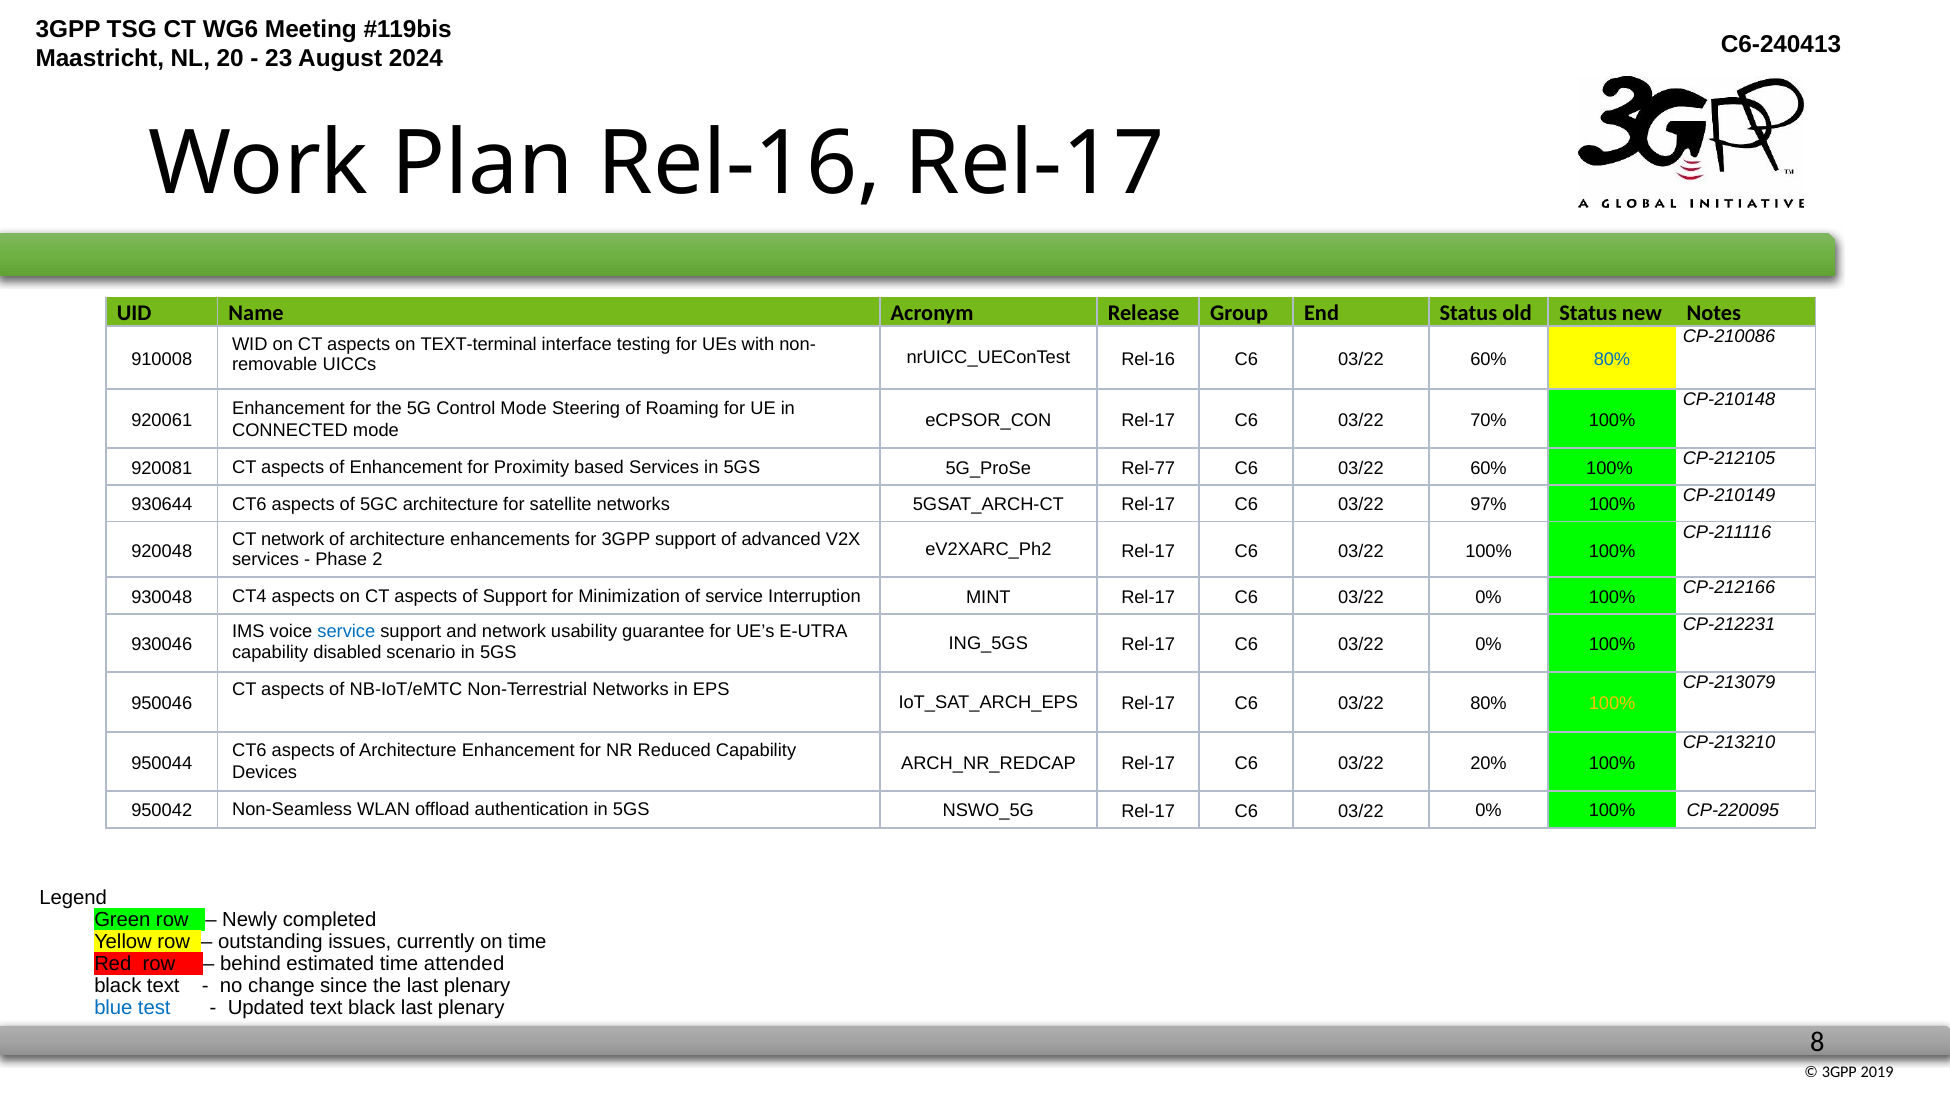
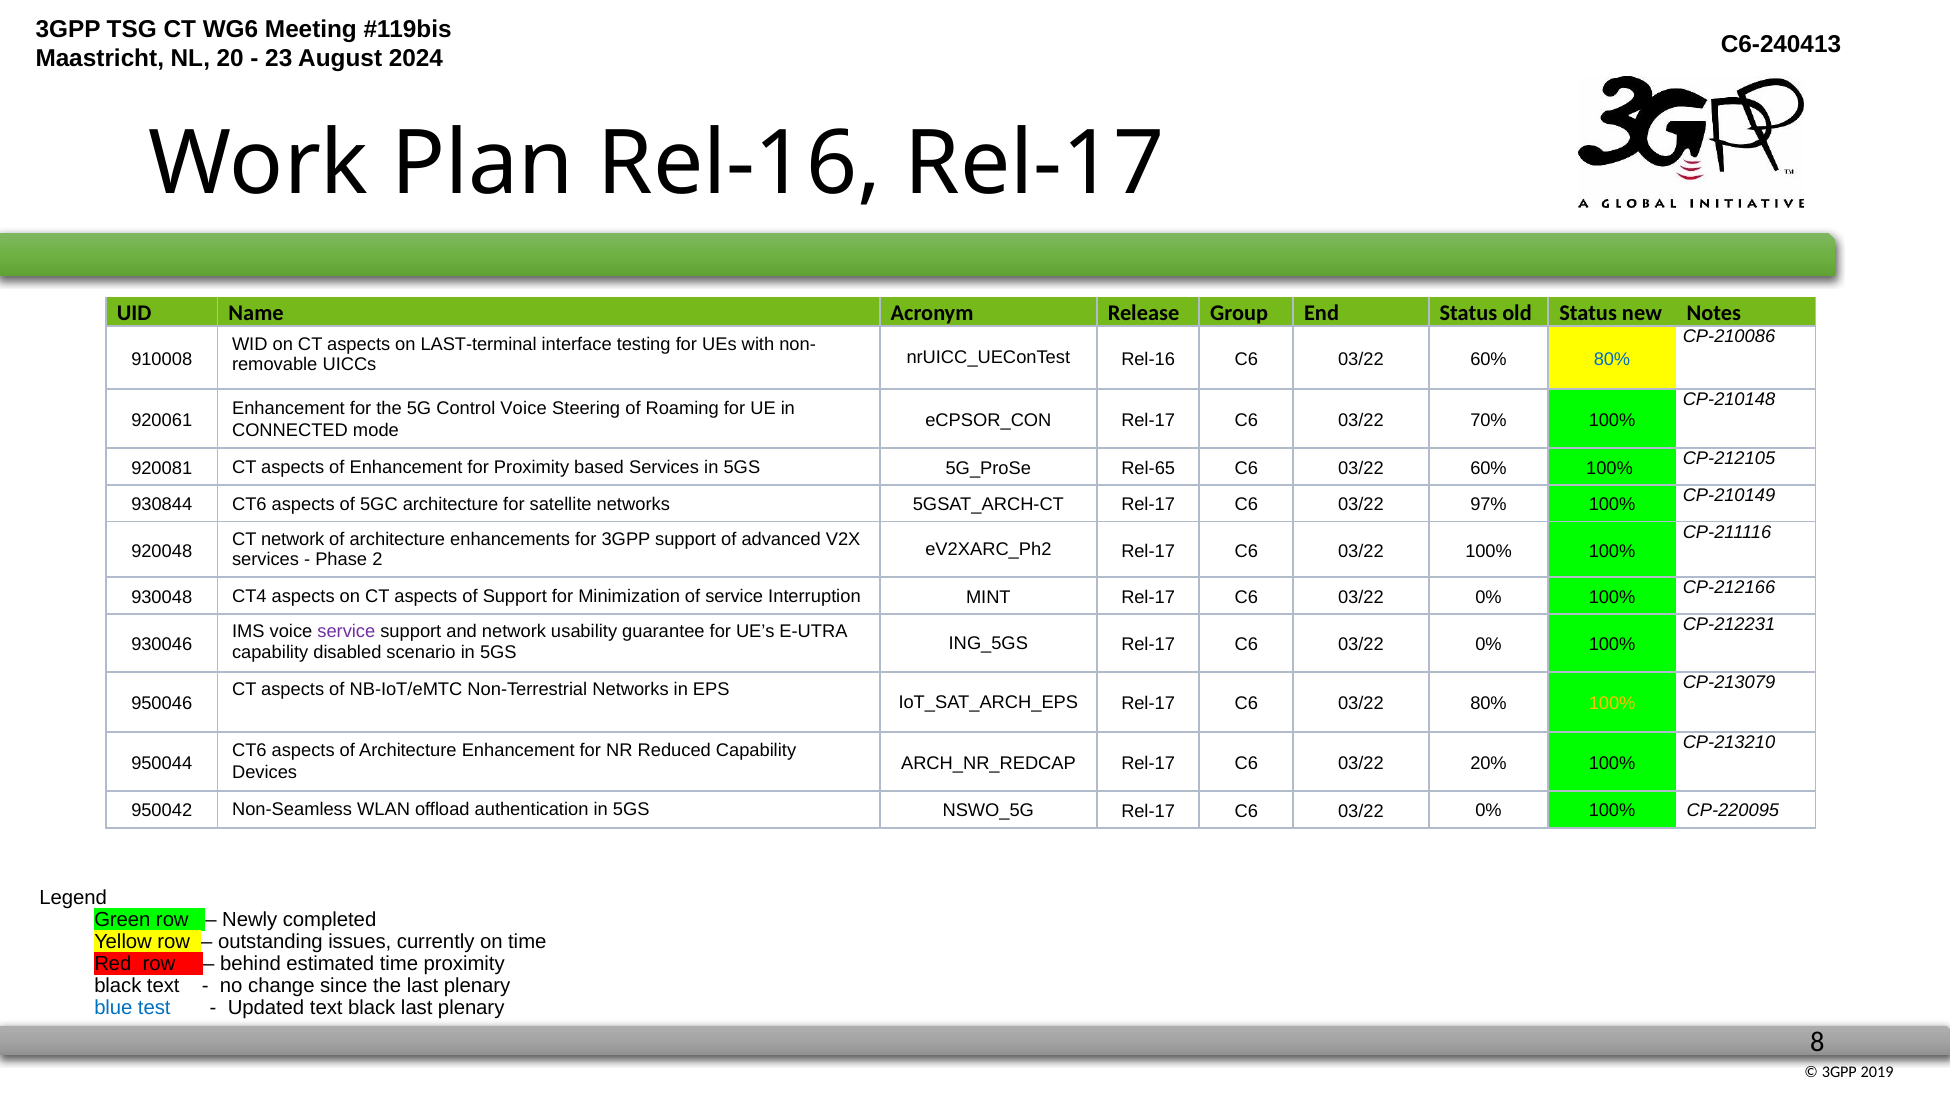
TEXT-terminal: TEXT-terminal -> LAST-terminal
Control Mode: Mode -> Voice
Rel-77: Rel-77 -> Rel-65
930644: 930644 -> 930844
service at (346, 632) colour: blue -> purple
time attended: attended -> proximity
